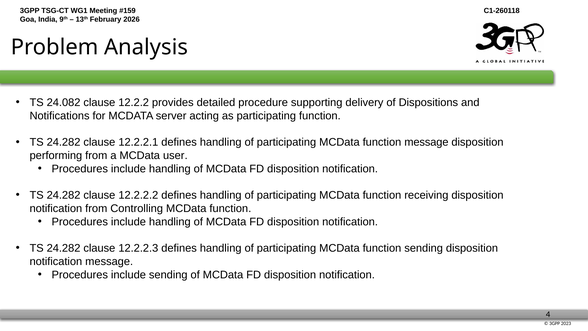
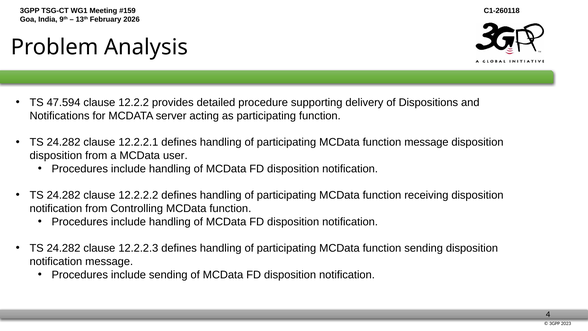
24.082: 24.082 -> 47.594
performing at (56, 155): performing -> disposition
